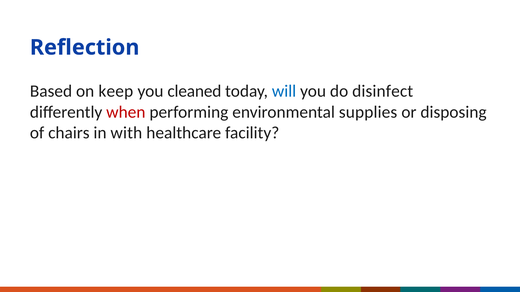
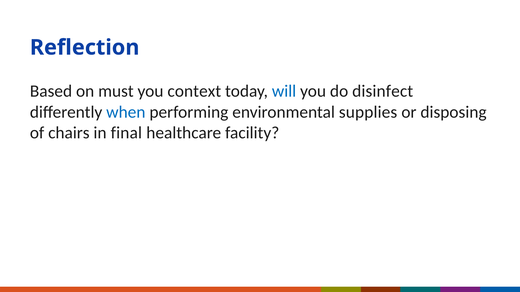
keep: keep -> must
cleaned: cleaned -> context
when colour: red -> blue
with: with -> final
